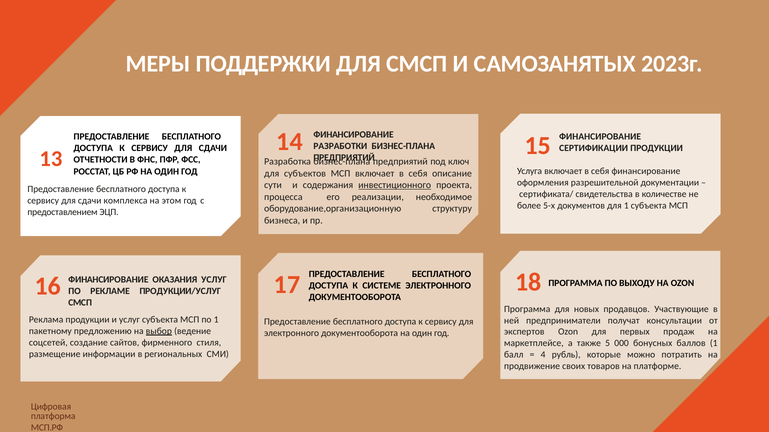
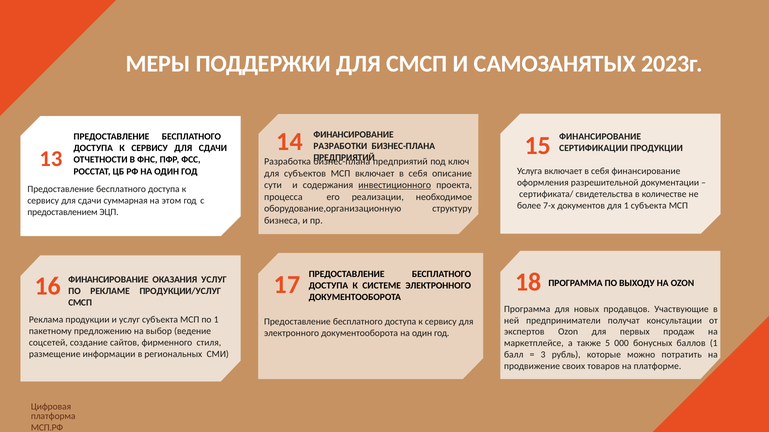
комплекса: комплекса -> суммарная
5-х: 5-х -> 7-х
выбор underline: present -> none
4: 4 -> 3
